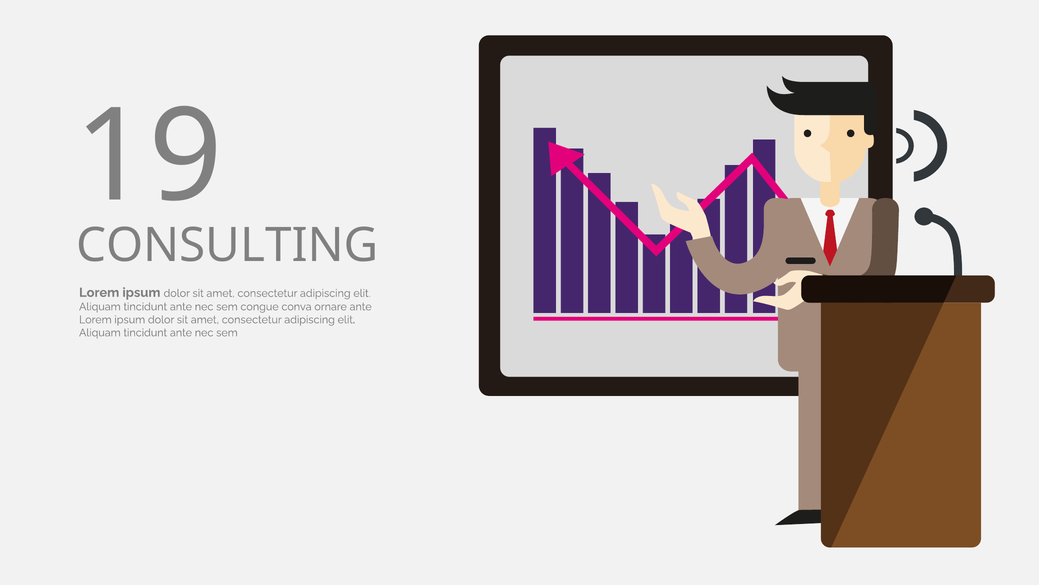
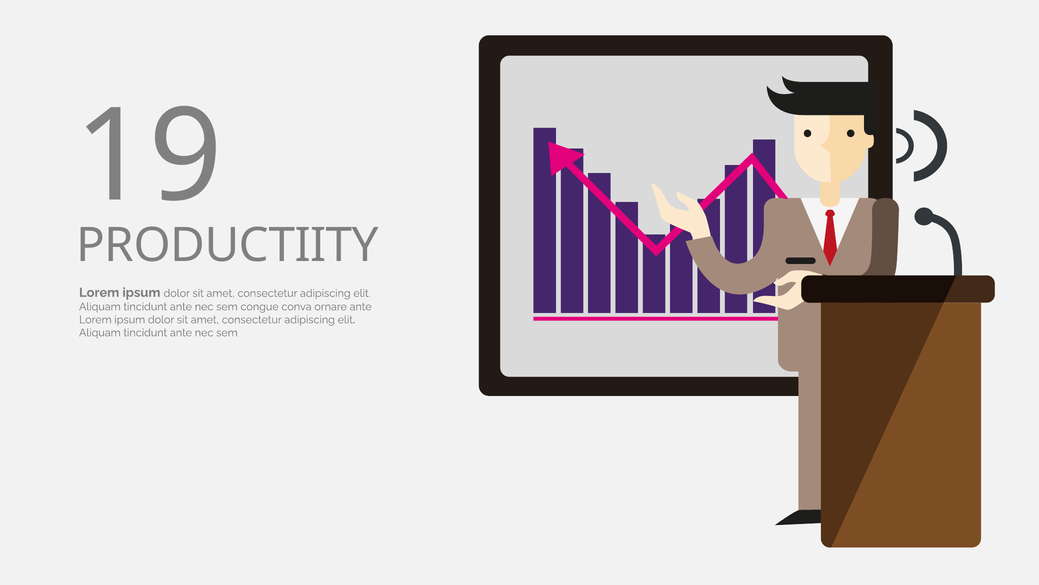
CONSULTING: CONSULTING -> PRODUCTIITY
